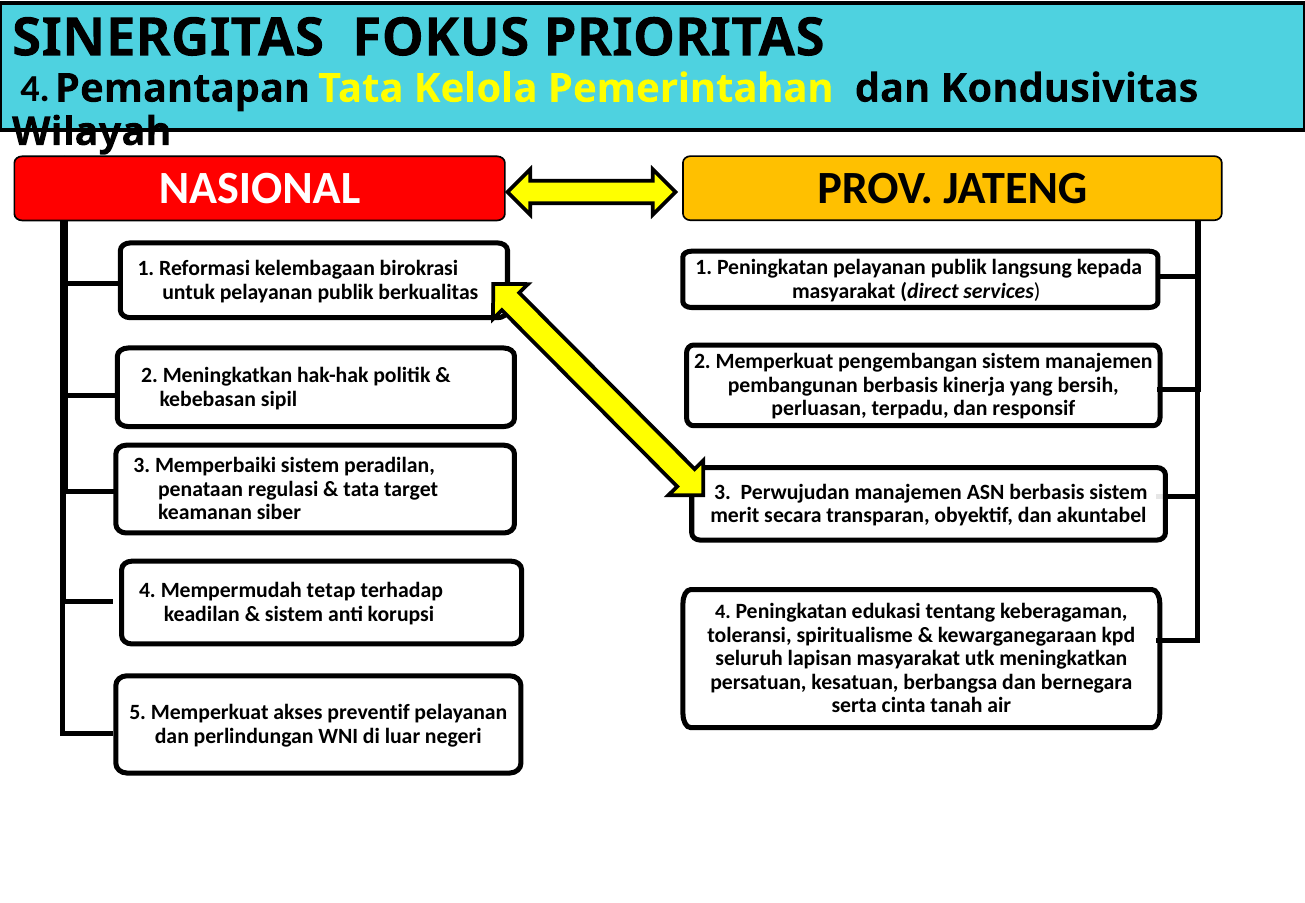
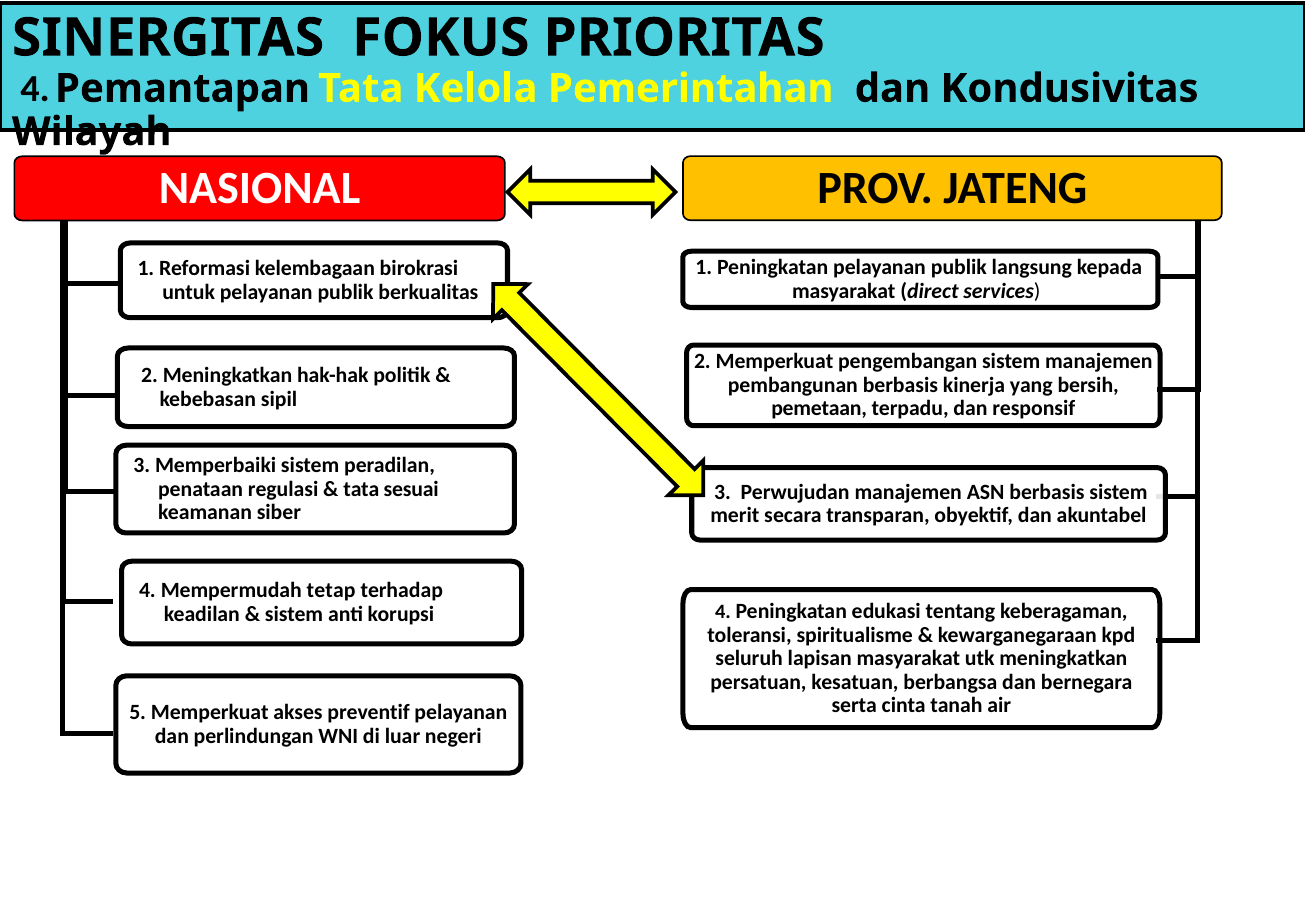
perluasan: perluasan -> pemetaan
target: target -> sesuai
